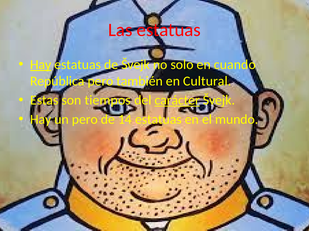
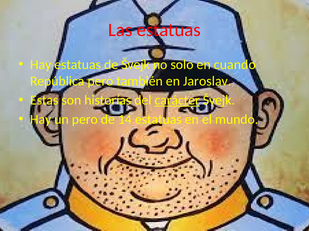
Hay at (41, 65) underline: present -> none
Cultural: Cultural -> Jaroslav
tiempos: tiempos -> historías
